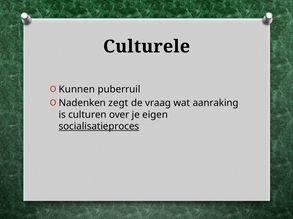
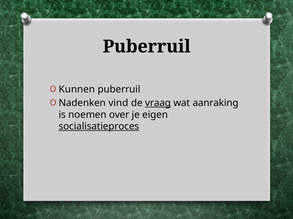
Culturele at (147, 47): Culturele -> Puberruil
zegt: zegt -> vind
vraag underline: none -> present
culturen: culturen -> noemen
